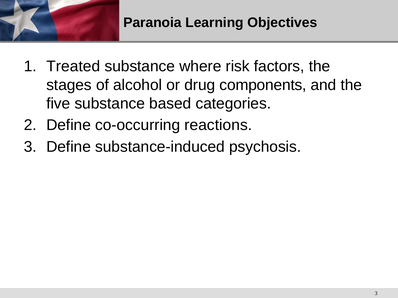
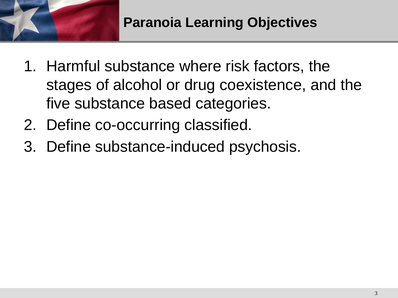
Treated: Treated -> Harmful
components: components -> coexistence
reactions: reactions -> classified
